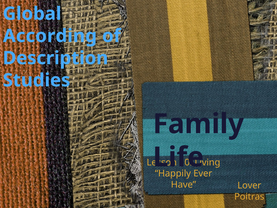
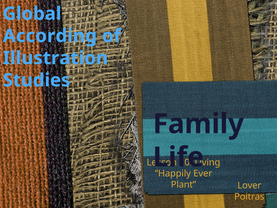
Description: Description -> Illustration
Have: Have -> Plant
